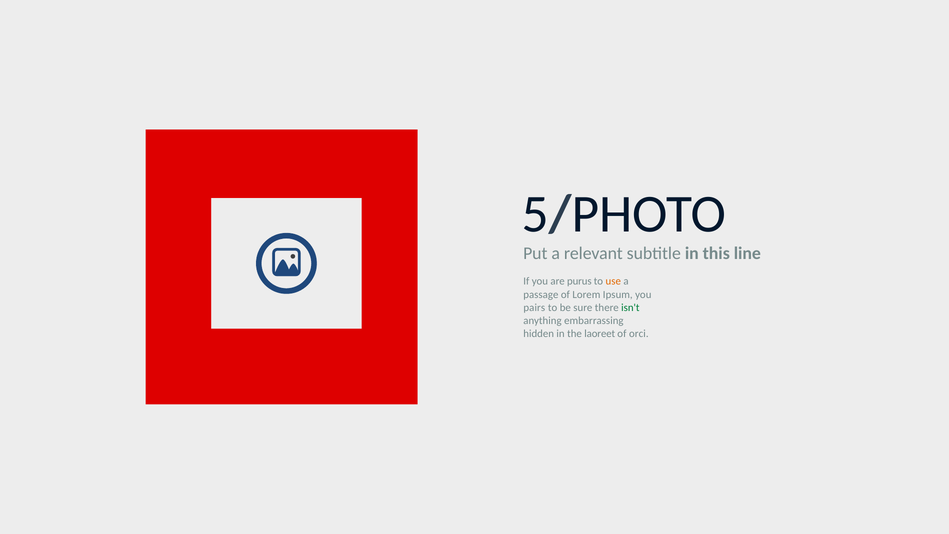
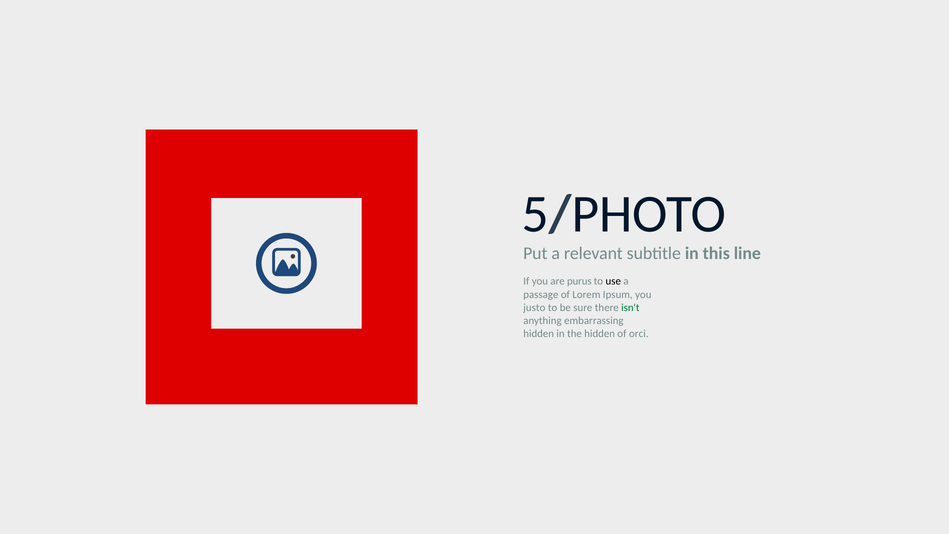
use colour: orange -> black
pairs: pairs -> justo
the laoreet: laoreet -> hidden
